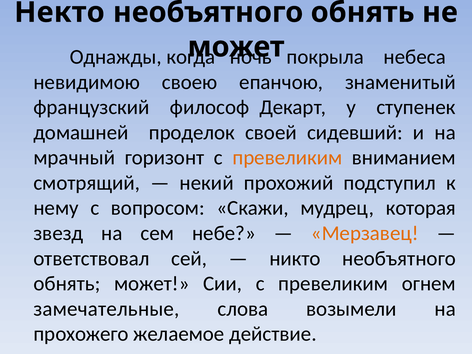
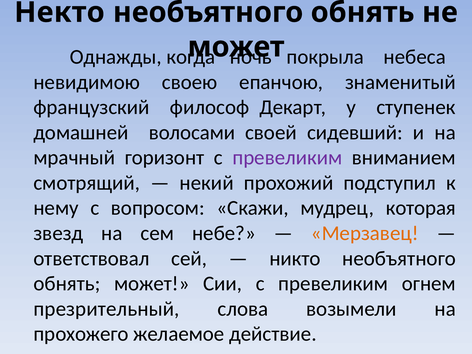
проделок: проделок -> волосами
превеликим at (287, 158) colour: orange -> purple
замечательные: замечательные -> презрительный
